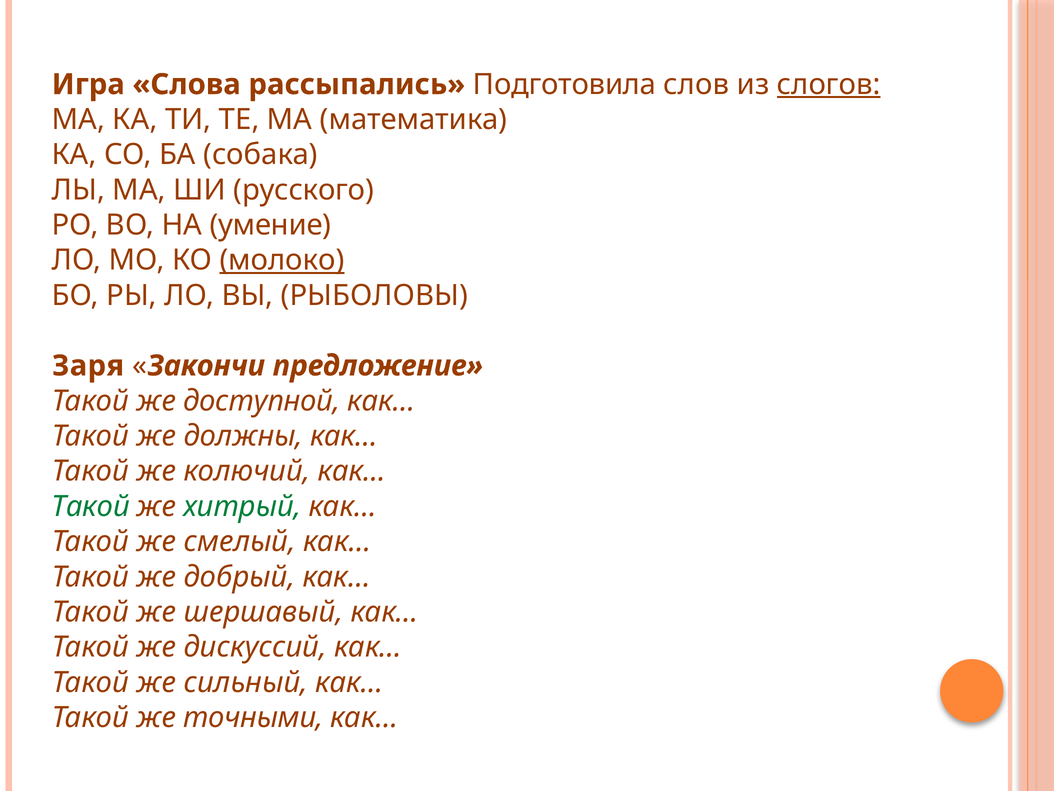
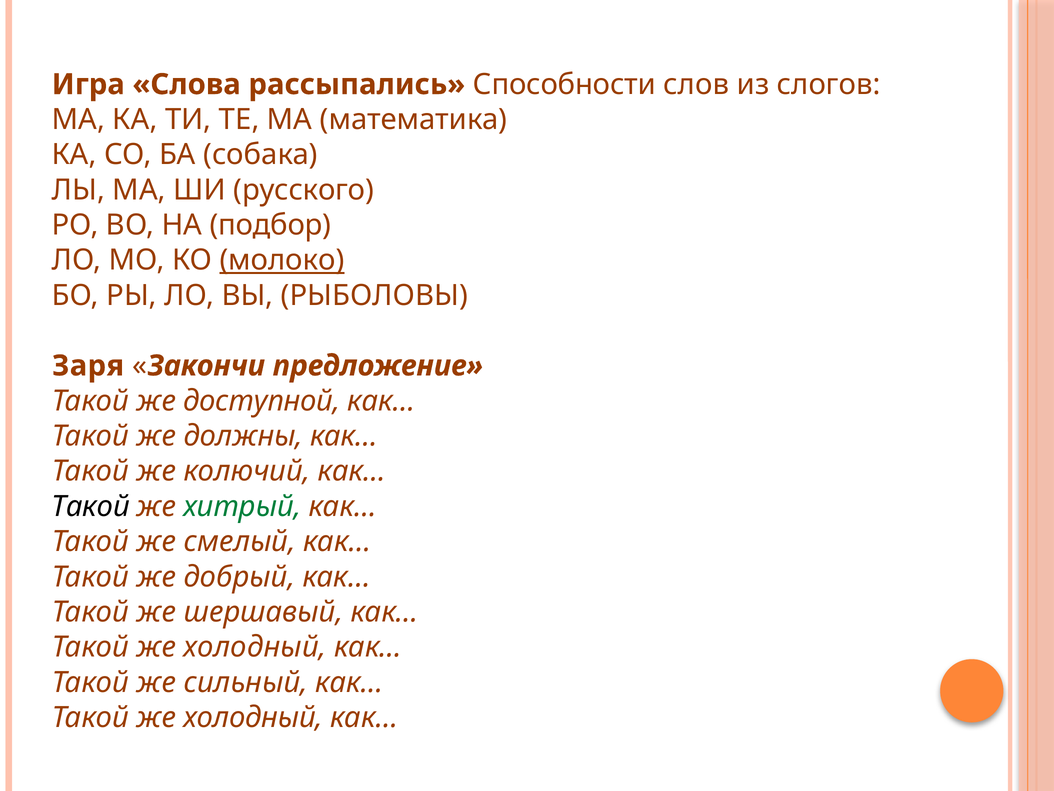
Подготовила: Подготовила -> Способности
слогов underline: present -> none
умение: умение -> подбор
Такой at (90, 506) colour: green -> black
дискуссий at (255, 647): дискуссий -> холодный
точными at (253, 717): точными -> холодный
